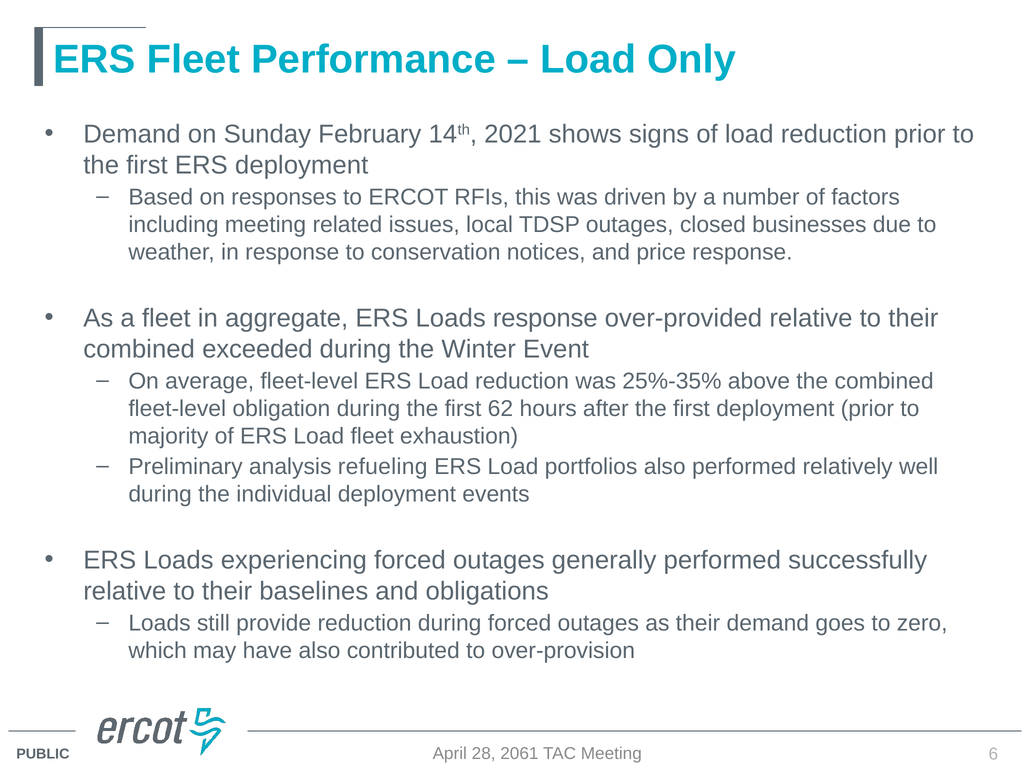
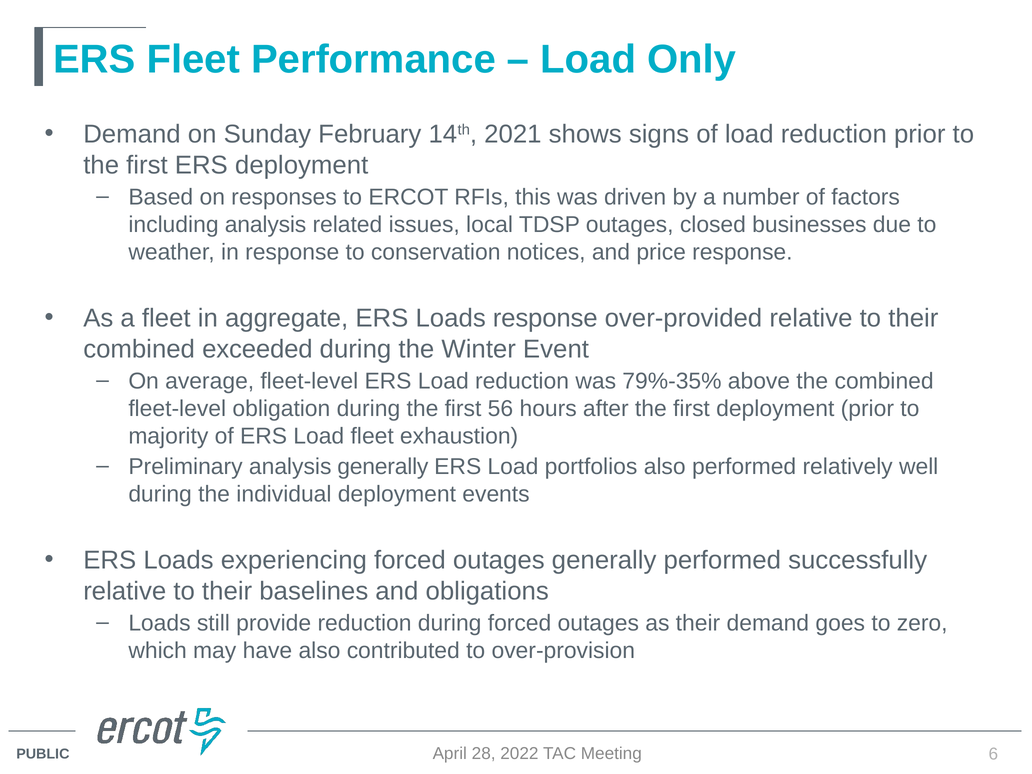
including meeting: meeting -> analysis
25%-35%: 25%-35% -> 79%-35%
62: 62 -> 56
analysis refueling: refueling -> generally
2061: 2061 -> 2022
